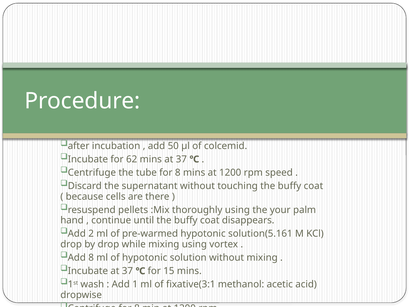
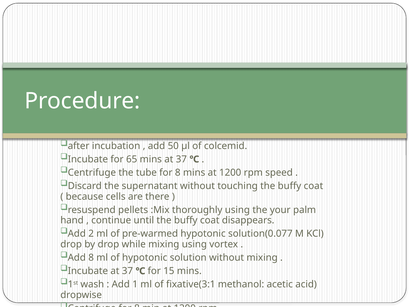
62: 62 -> 65
solution(5.161: solution(5.161 -> solution(0.077
